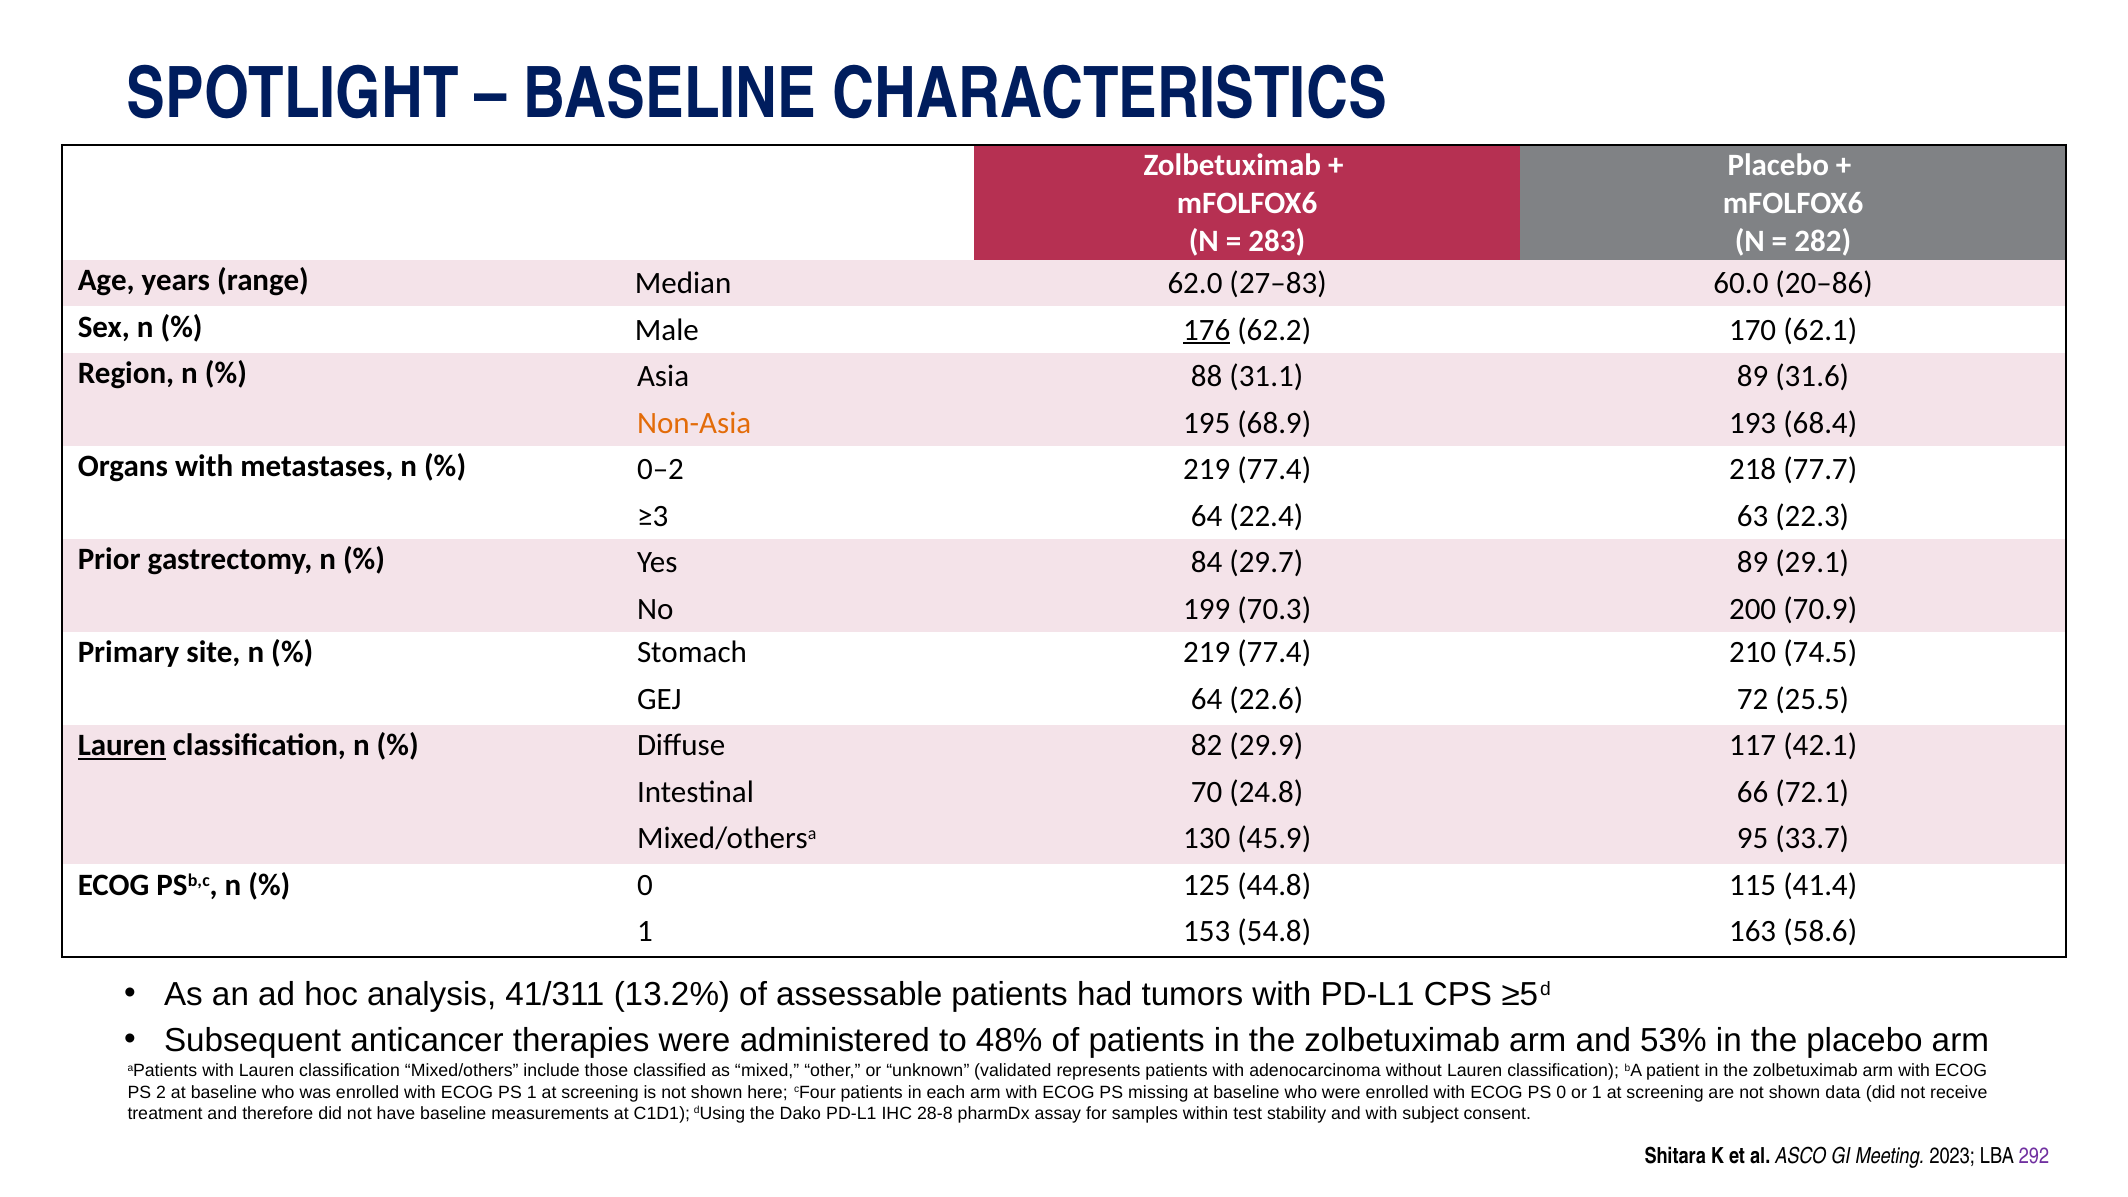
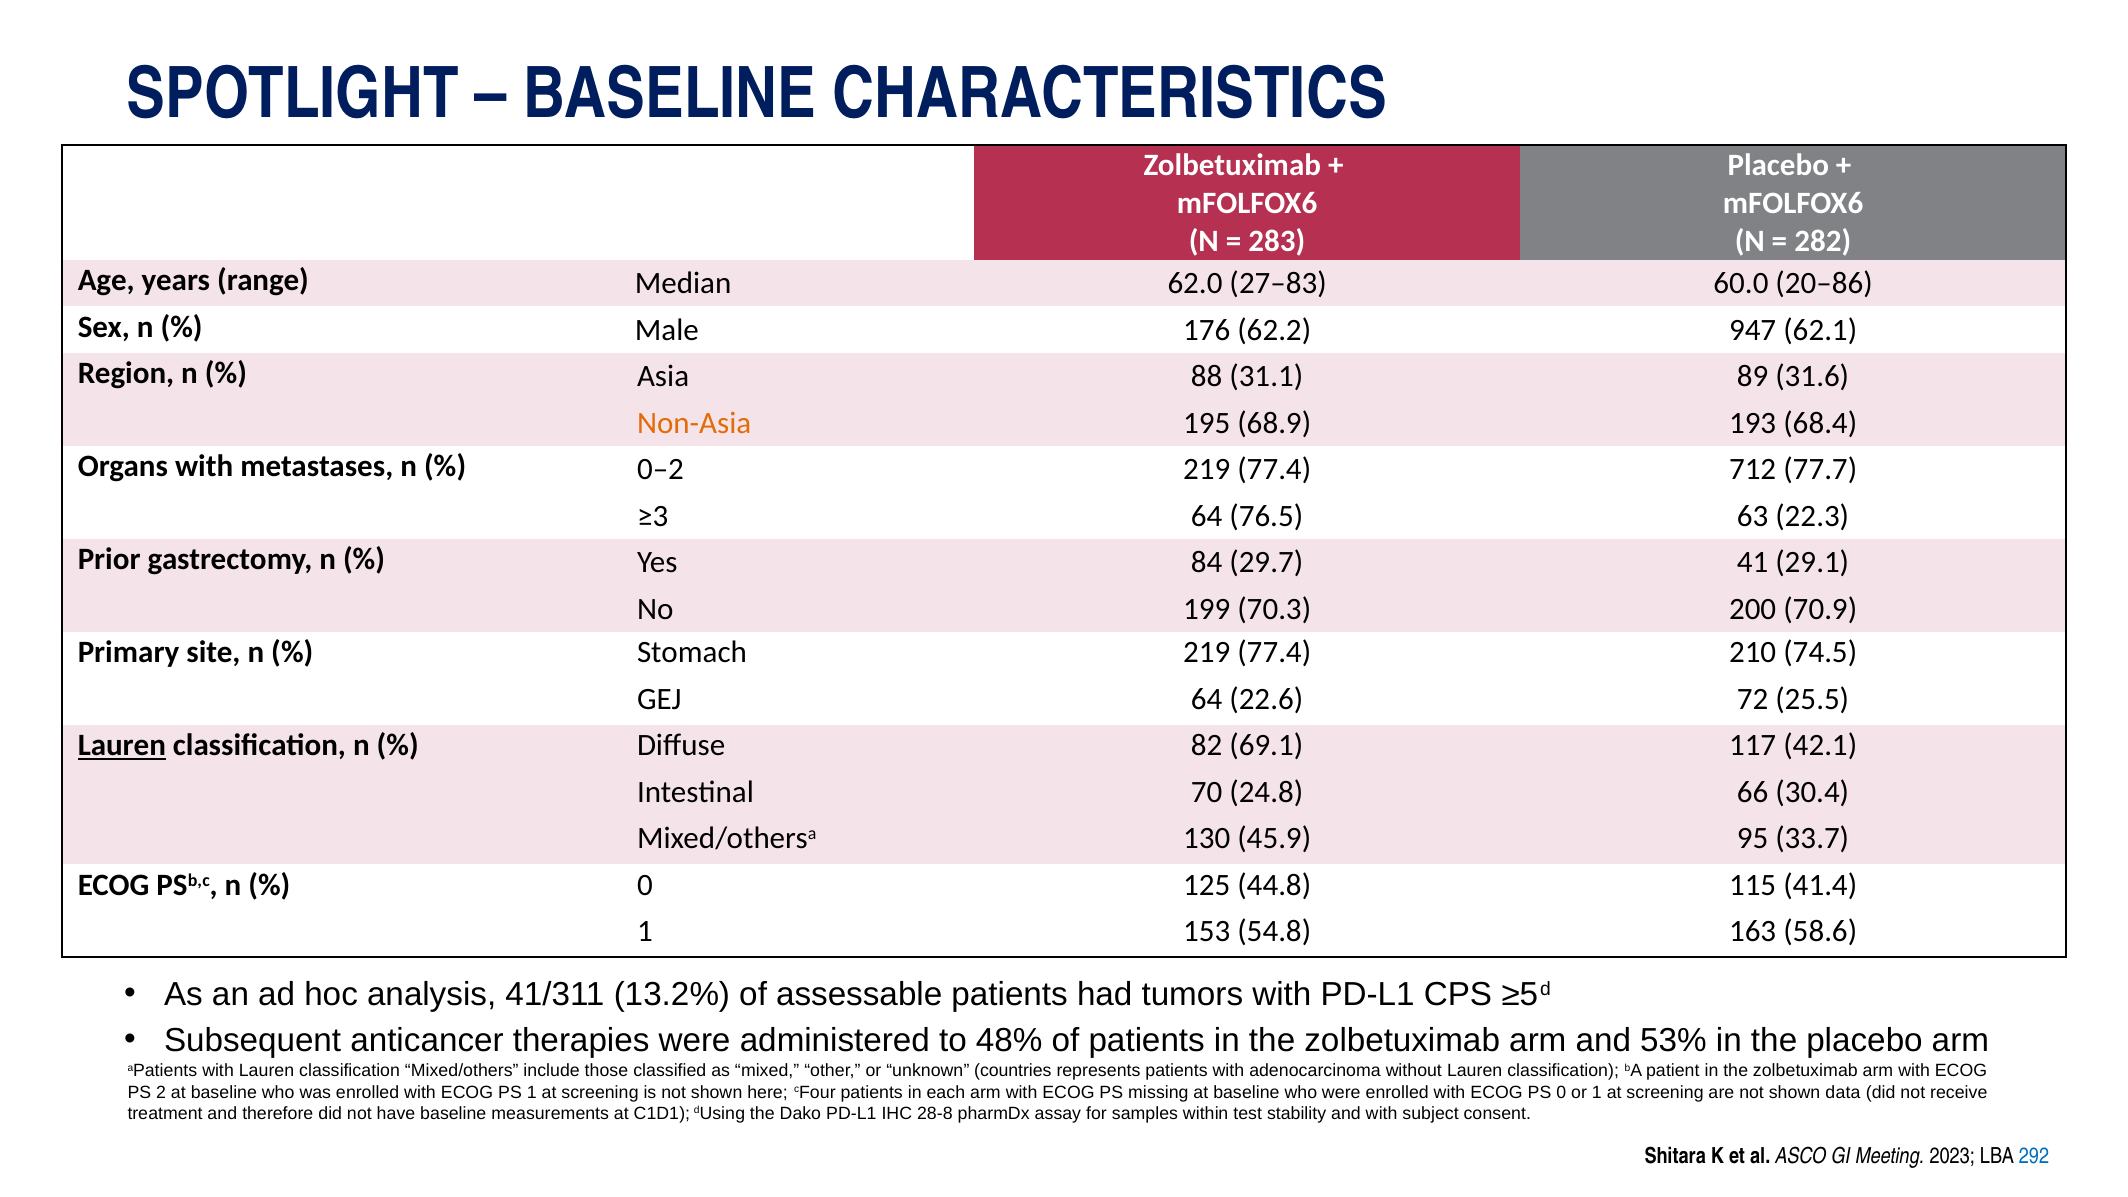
176 underline: present -> none
170: 170 -> 947
218: 218 -> 712
22.4: 22.4 -> 76.5
29.7 89: 89 -> 41
29.9: 29.9 -> 69.1
72.1: 72.1 -> 30.4
validated: validated -> countries
292 colour: purple -> blue
